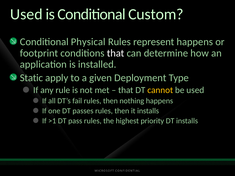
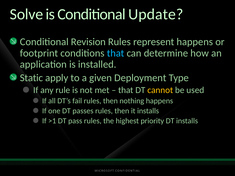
Used at (26, 14): Used -> Solve
Custom: Custom -> Update
Physical: Physical -> Revision
that at (116, 53) colour: white -> light blue
